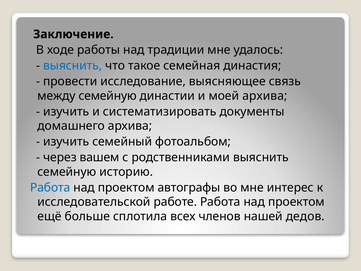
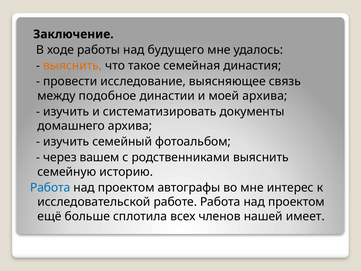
традиции: традиции -> будущего
выяснить at (73, 66) colour: blue -> orange
между семейную: семейную -> подобное
дедов: дедов -> имеет
